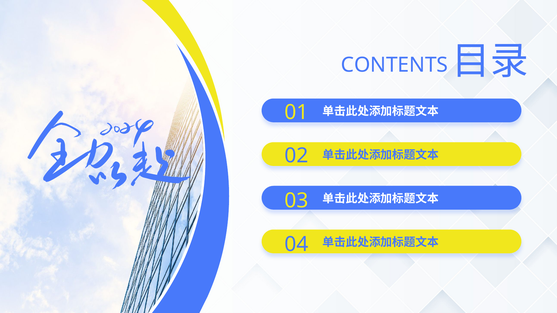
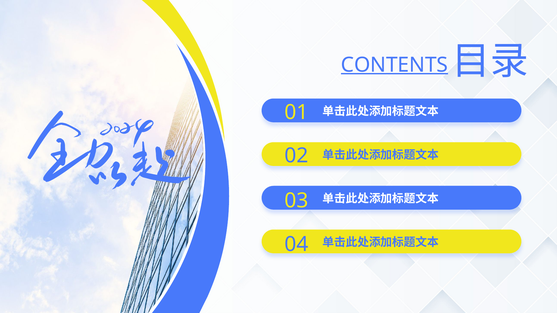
CONTENTS underline: none -> present
